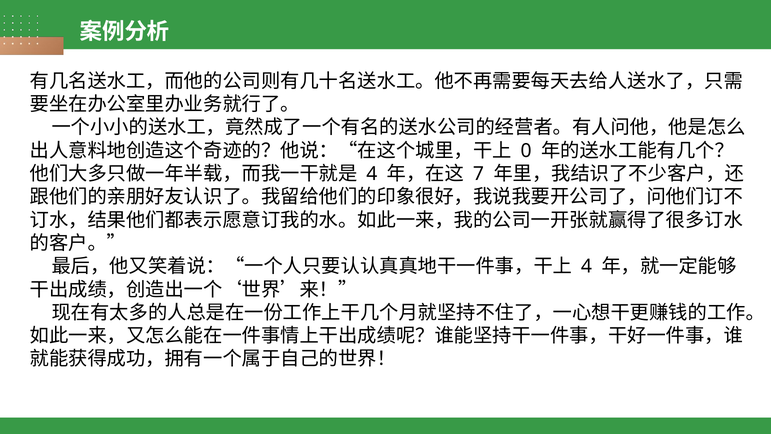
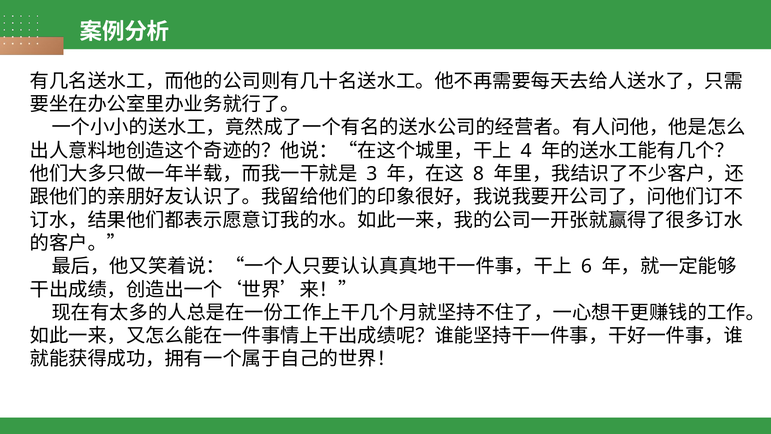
0: 0 -> 4
4 at (372, 174): 4 -> 3
7: 7 -> 8
4 at (586, 266): 4 -> 6
